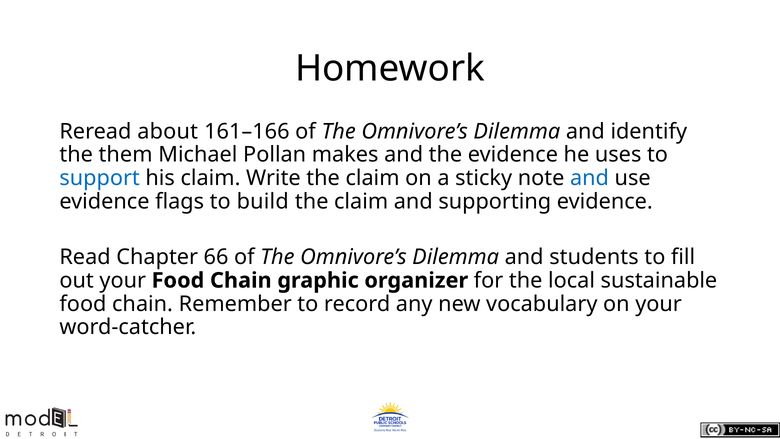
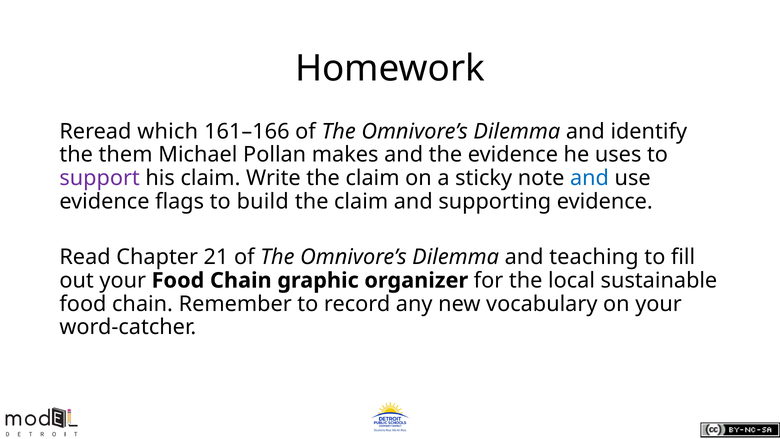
about: about -> which
support colour: blue -> purple
66: 66 -> 21
students: students -> teaching
